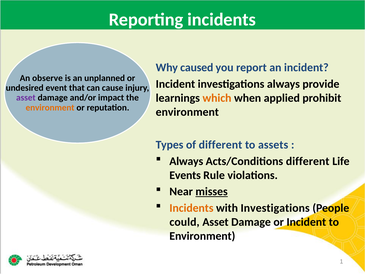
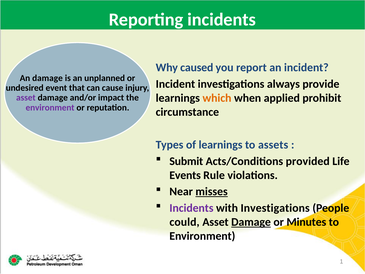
An observe: observe -> damage
environment at (50, 107) colour: orange -> purple
environment at (187, 112): environment -> circumstance
of different: different -> learnings
Always at (186, 161): Always -> Submit
Acts/Conditions different: different -> provided
Incidents at (191, 208) colour: orange -> purple
Damage at (251, 222) underline: none -> present
or Incident: Incident -> Minutes
